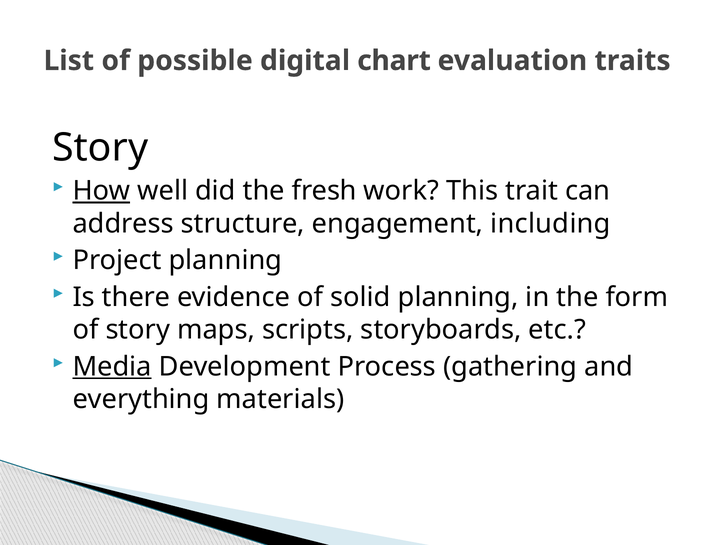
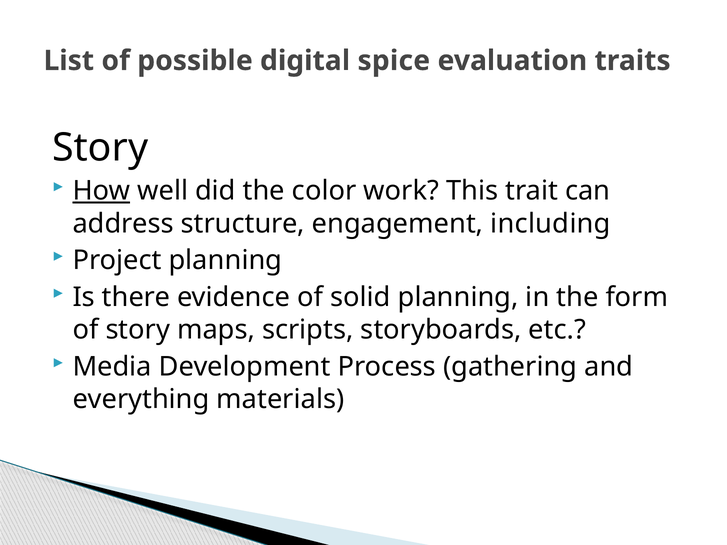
chart: chart -> spice
fresh: fresh -> color
Media underline: present -> none
